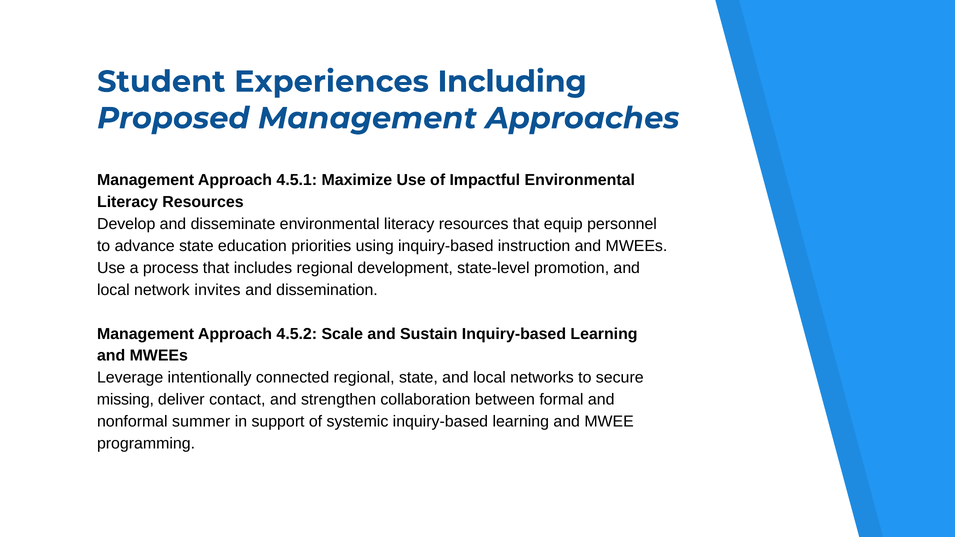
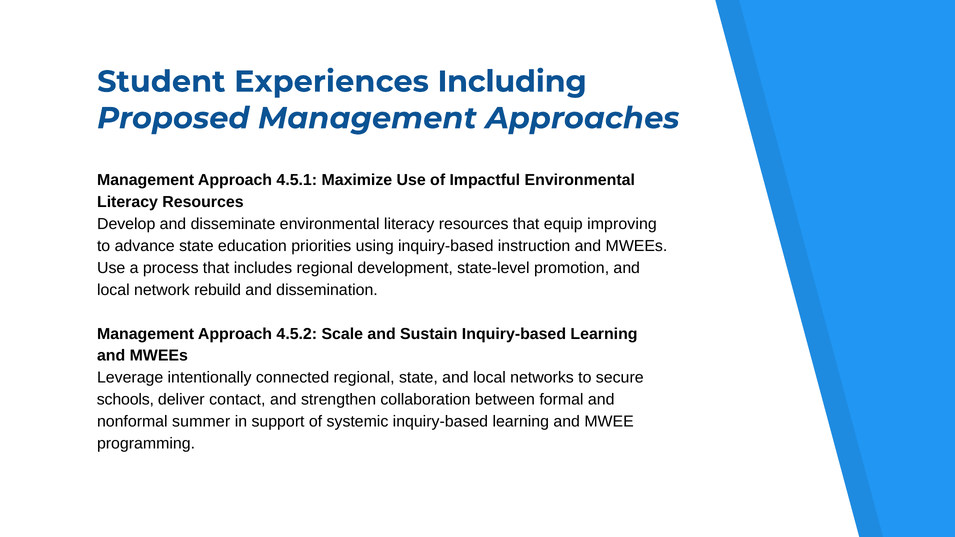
personnel: personnel -> improving
invites: invites -> rebuild
missing: missing -> schools
